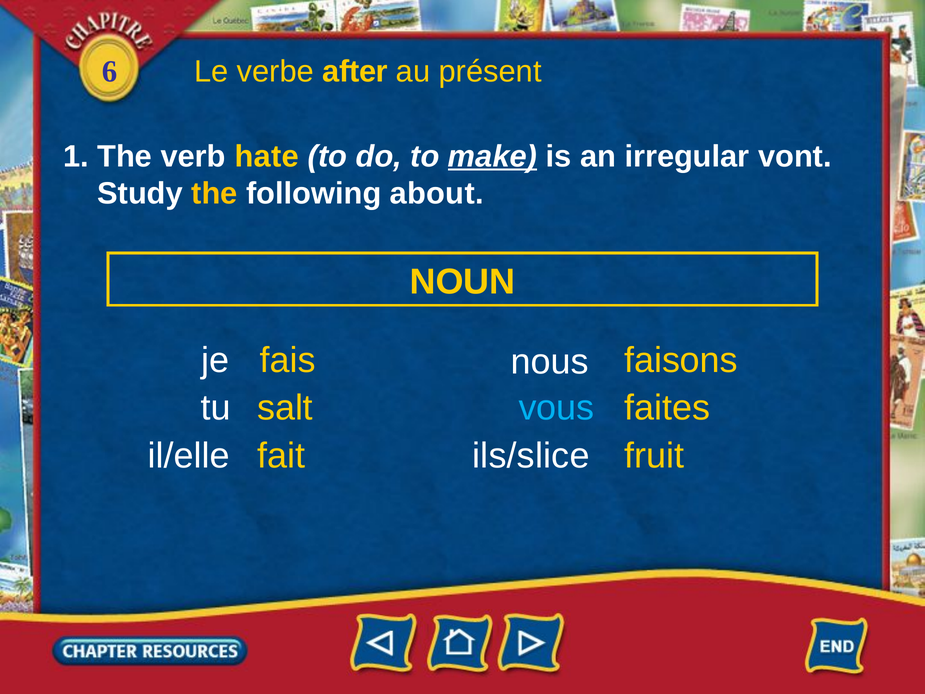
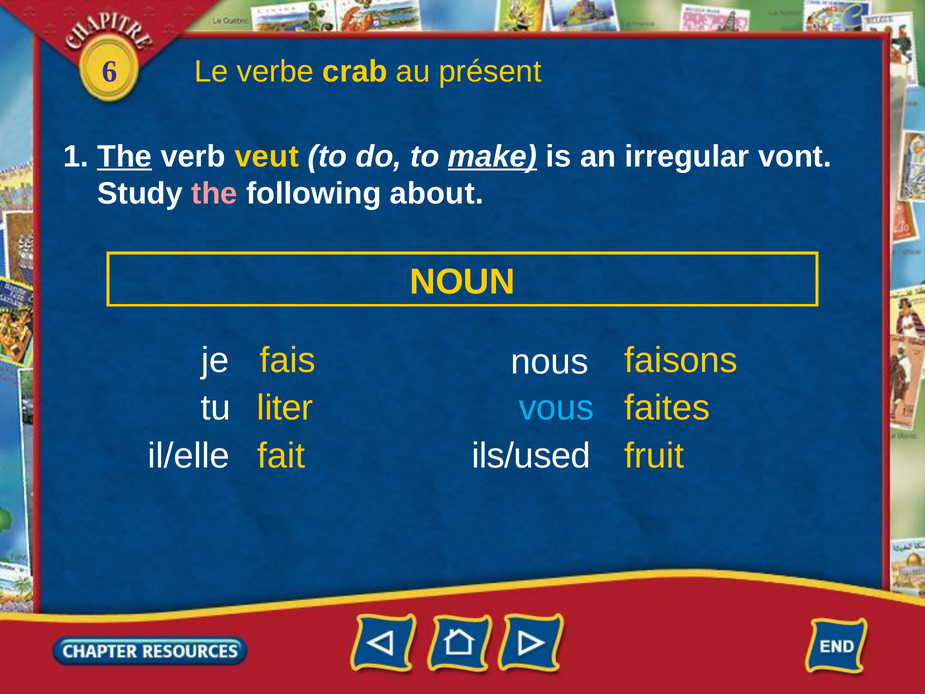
after: after -> crab
The at (125, 156) underline: none -> present
hate: hate -> veut
the at (214, 193) colour: yellow -> pink
salt: salt -> liter
ils/slice: ils/slice -> ils/used
